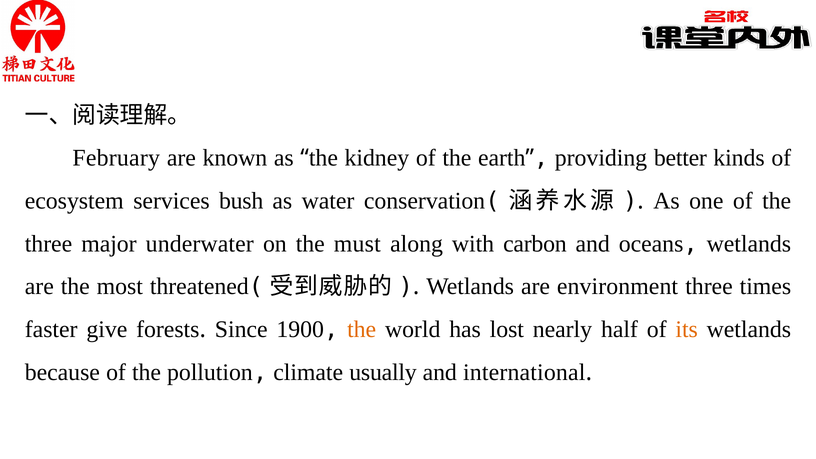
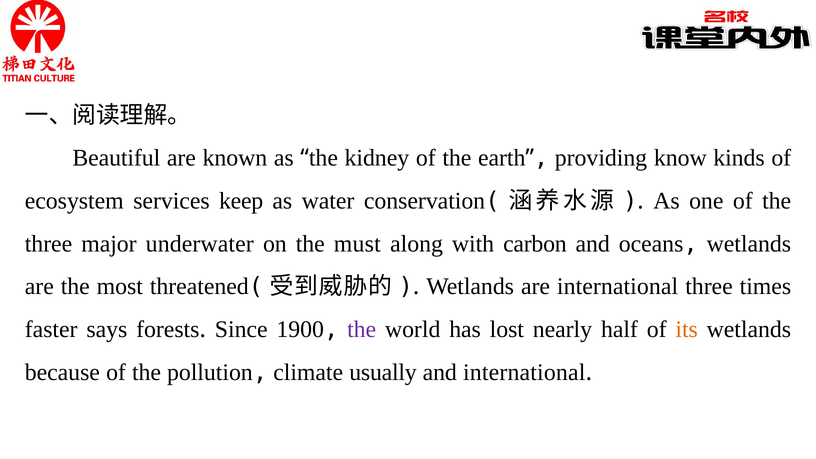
February: February -> Beautiful
better: better -> know
bush: bush -> keep
are environment: environment -> international
give: give -> says
the at (362, 329) colour: orange -> purple
